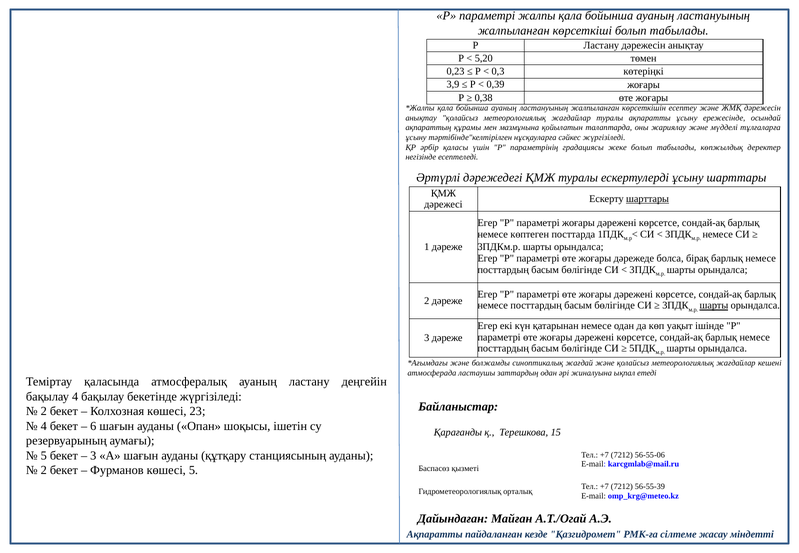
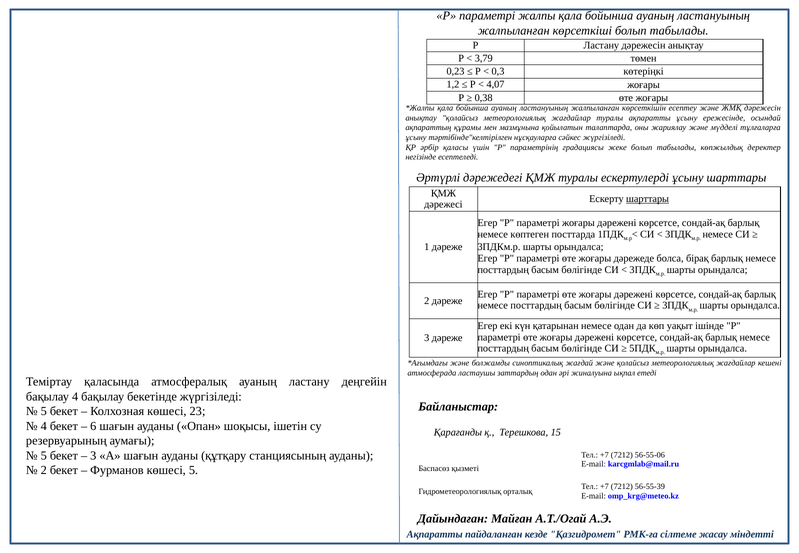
5,20: 5,20 -> 3,79
3,9: 3,9 -> 1,2
0,39: 0,39 -> 4,07
шарты at (714, 306) underline: present -> none
2 at (44, 411): 2 -> 5
